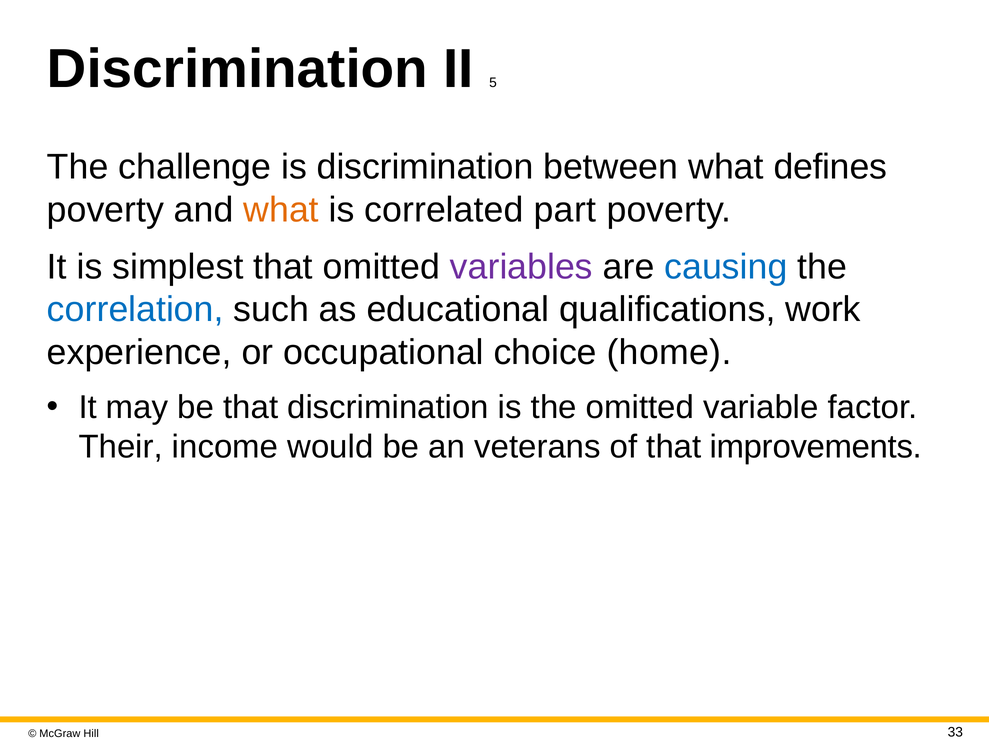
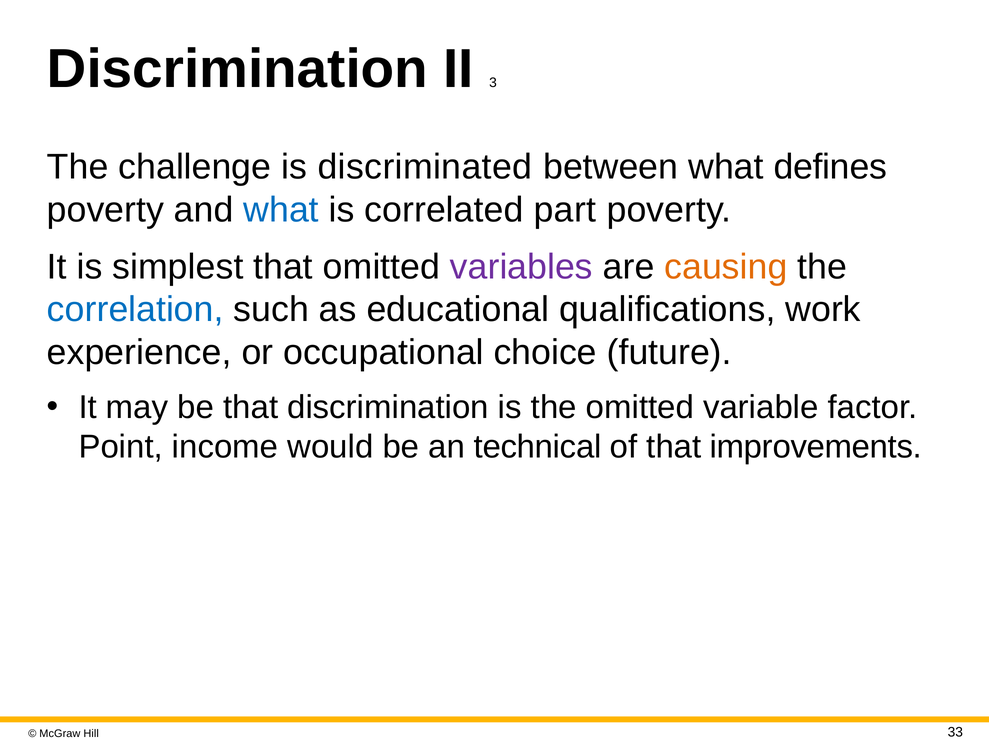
5: 5 -> 3
is discrimination: discrimination -> discriminated
what at (281, 210) colour: orange -> blue
causing colour: blue -> orange
home: home -> future
Their: Their -> Point
veterans: veterans -> technical
